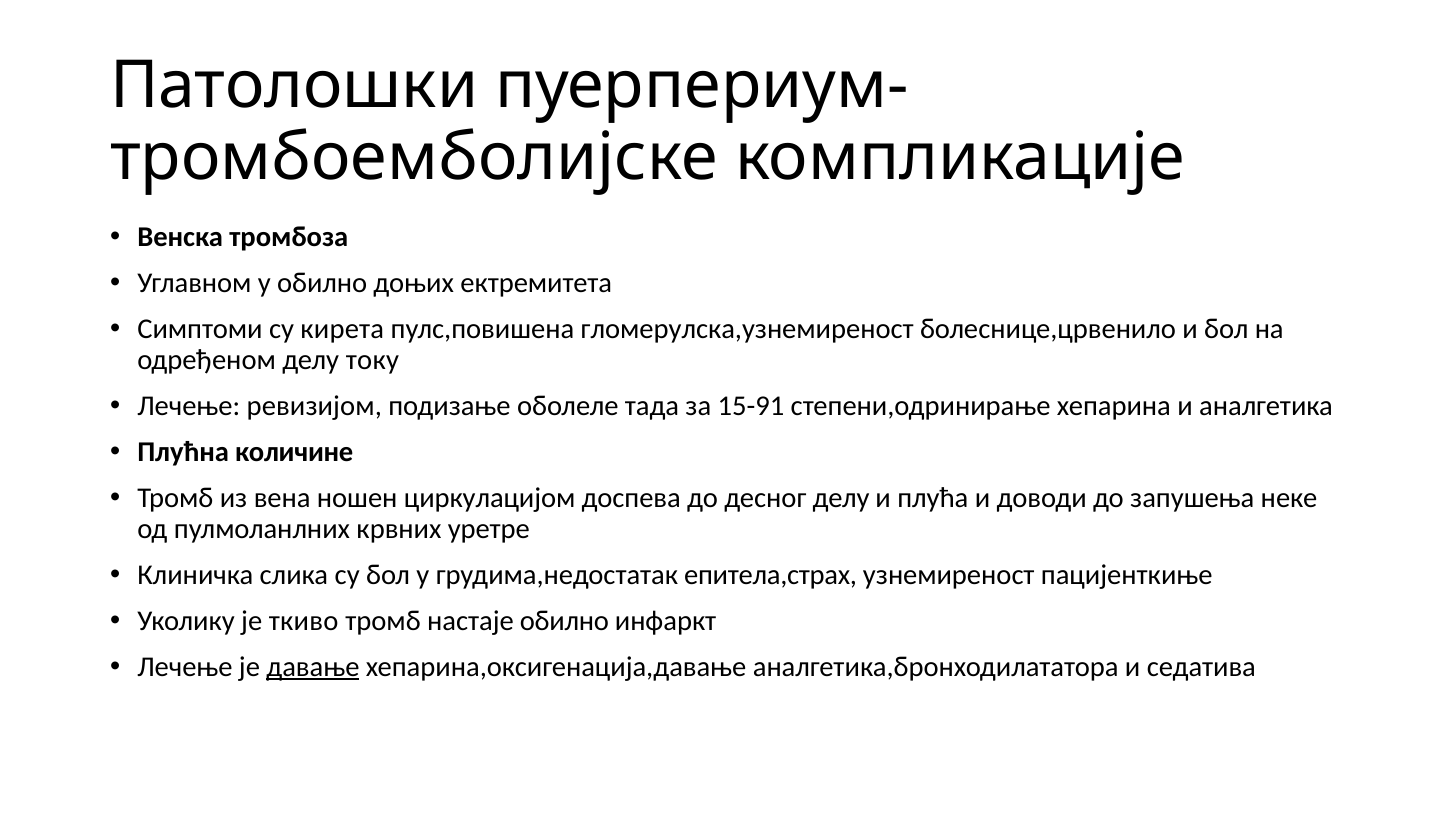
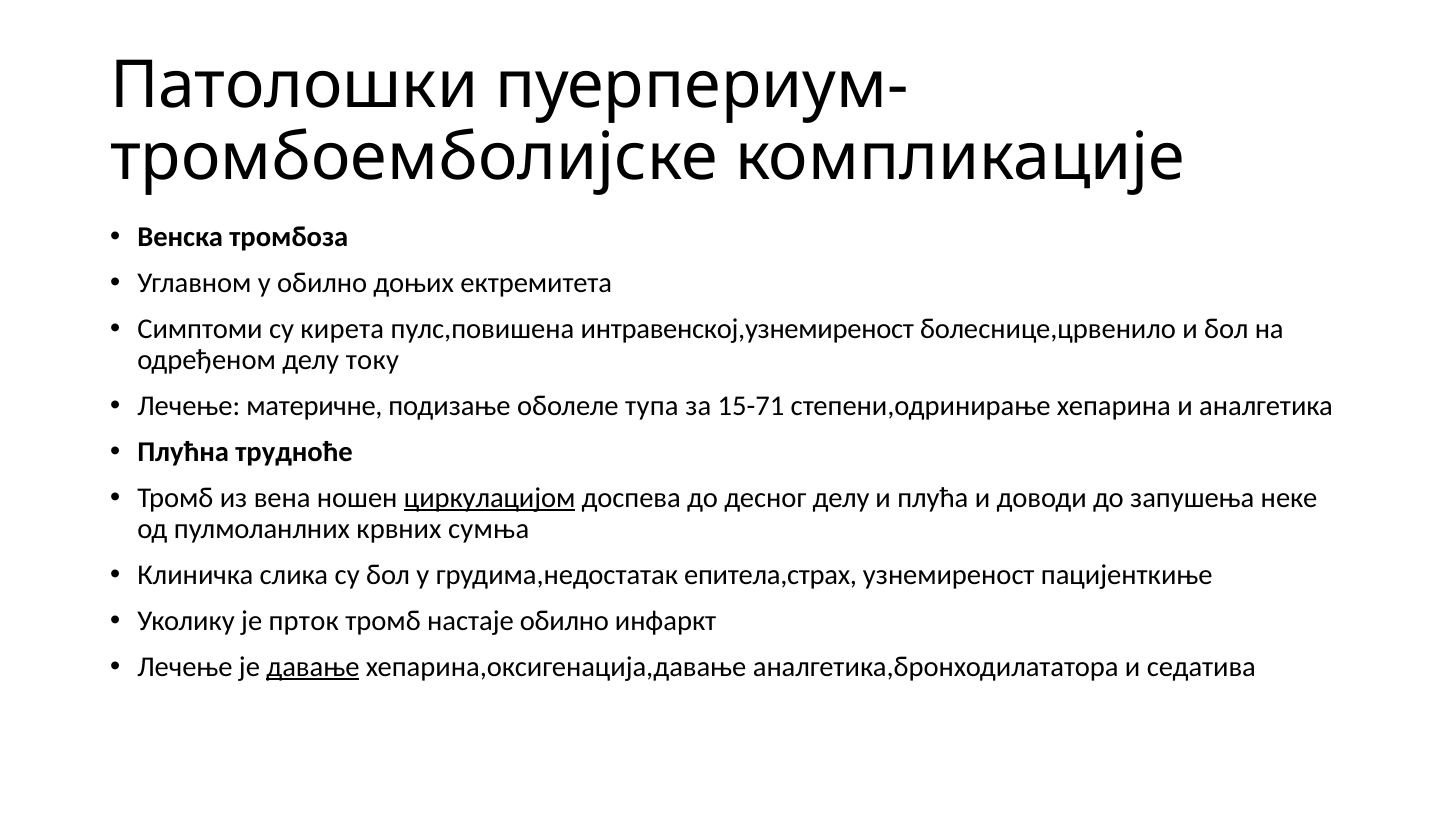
гломерулска,узнемиреност: гломерулска,узнемиреност -> интравенској,узнемиреност
ревизијом: ревизијом -> материчне
тада: тада -> тупа
15-91: 15-91 -> 15-71
количине: количине -> трудноће
циркулацијом underline: none -> present
уретре: уретре -> сумња
ткиво: ткиво -> прток
